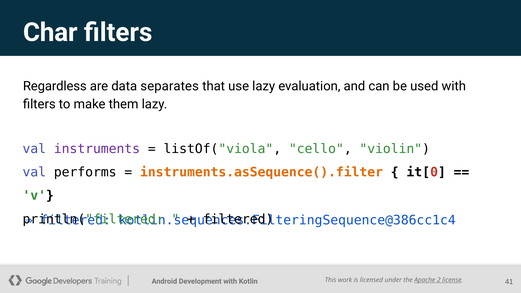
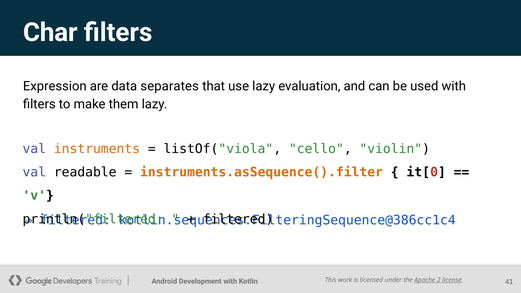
Regardless: Regardless -> Expression
instruments colour: purple -> orange
performs: performs -> readable
